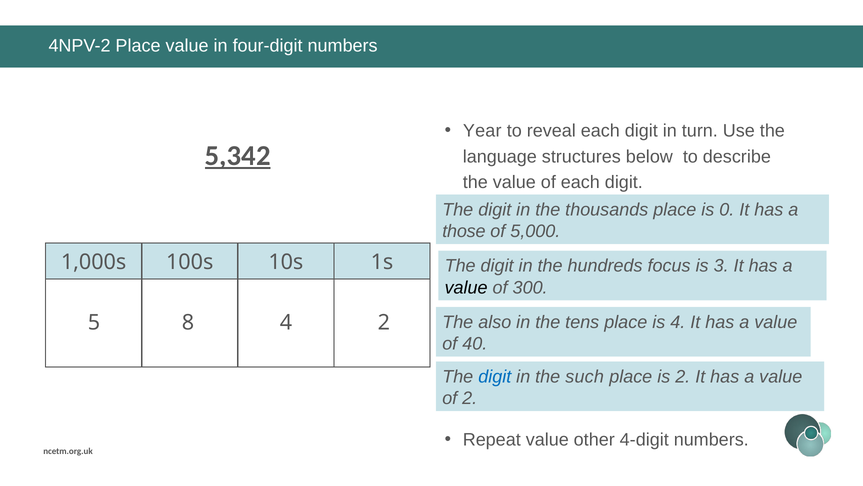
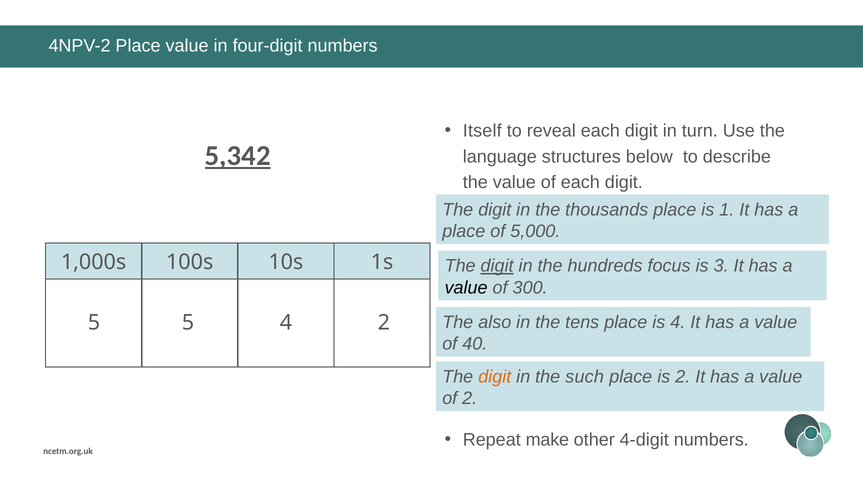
Year: Year -> Itself
0: 0 -> 1
those at (464, 231): those -> place
digit at (497, 266) underline: none -> present
5 8: 8 -> 5
digit at (495, 376) colour: blue -> orange
Repeat value: value -> make
